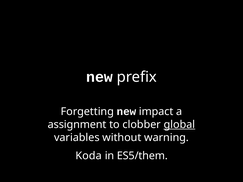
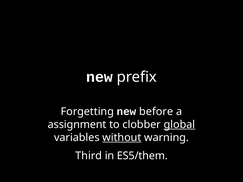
impact: impact -> before
without underline: none -> present
Koda: Koda -> Third
